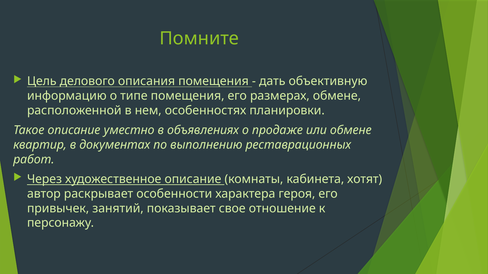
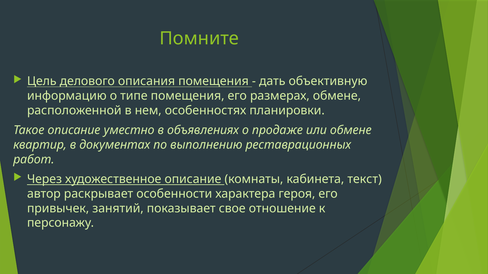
хотят: хотят -> текст
